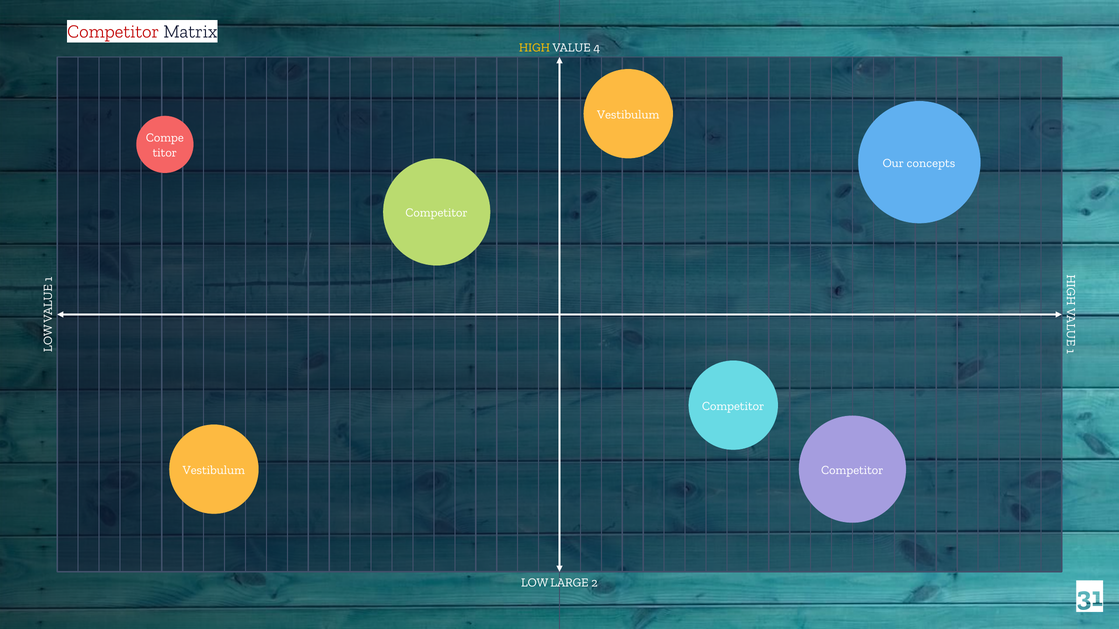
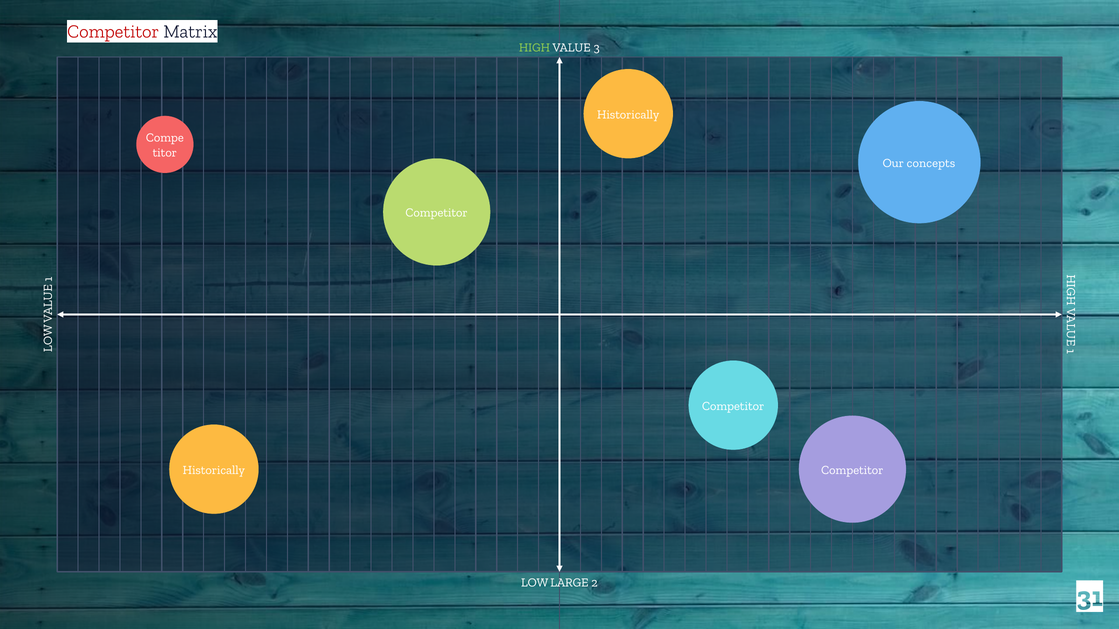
HIGH colour: yellow -> light green
4: 4 -> 3
Vestibulum at (628, 115): Vestibulum -> Historically
Vestibulum at (214, 470): Vestibulum -> Historically
